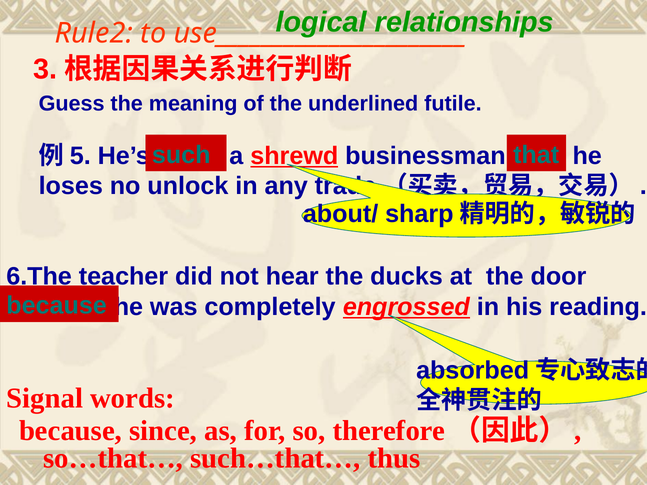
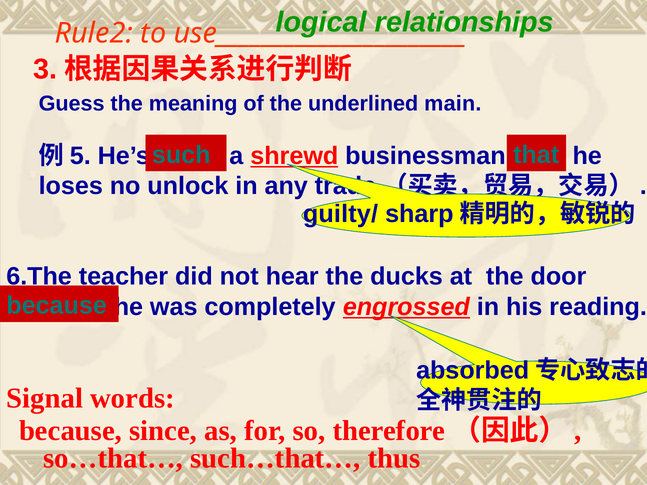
futile: futile -> main
about/: about/ -> guilty/
